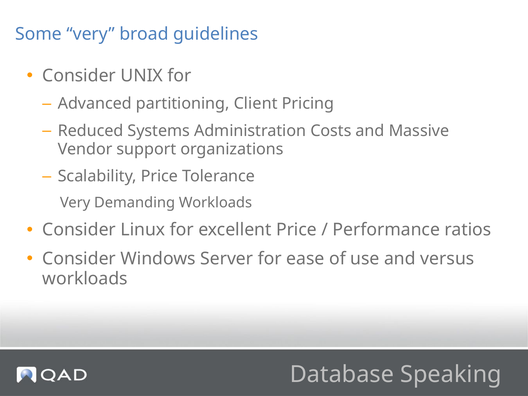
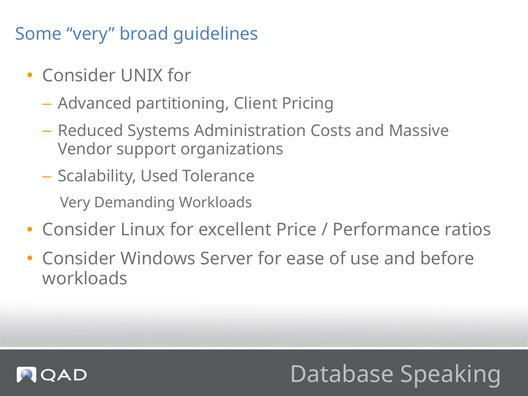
Scalability Price: Price -> Used
versus: versus -> before
